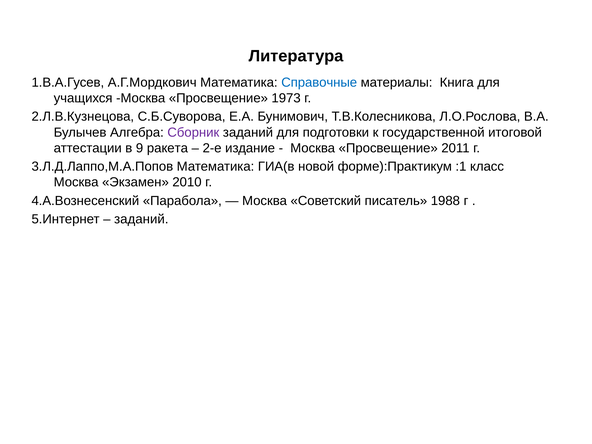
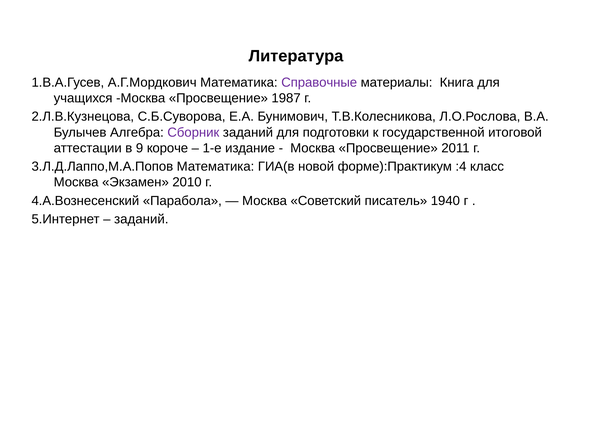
Справочные colour: blue -> purple
1973: 1973 -> 1987
ракета: ракета -> короче
2-е: 2-е -> 1-е
:1: :1 -> :4
1988: 1988 -> 1940
